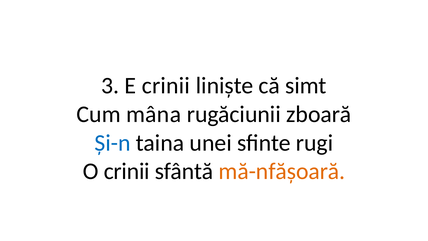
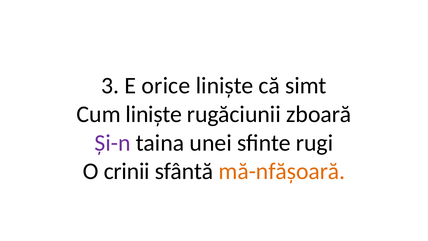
E crinii: crinii -> orice
Cum mâna: mâna -> liniște
Și-n colour: blue -> purple
